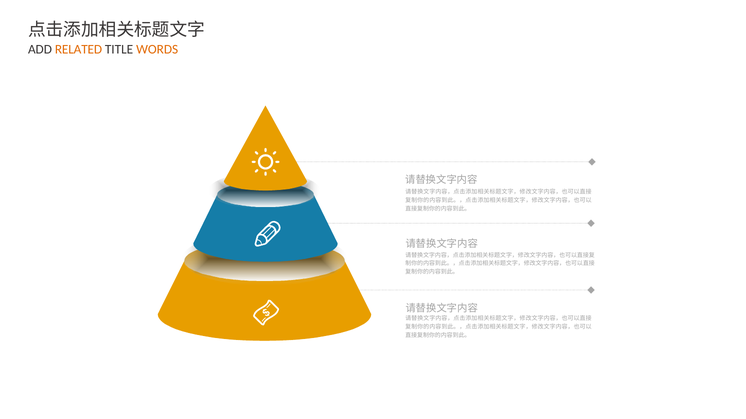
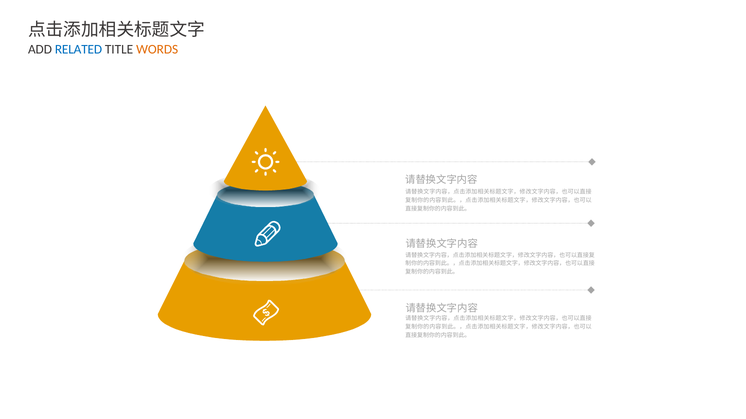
RELATED colour: orange -> blue
